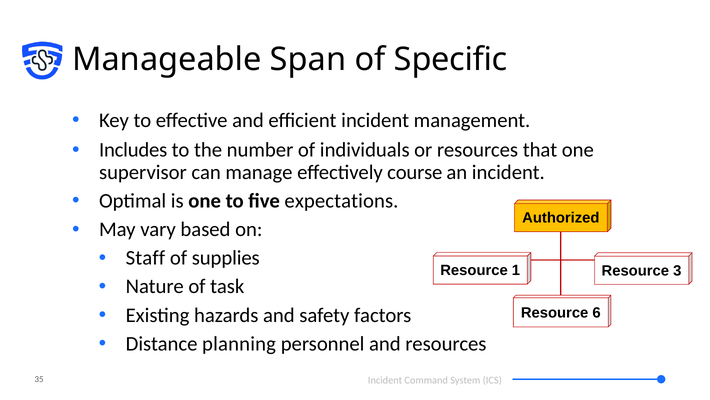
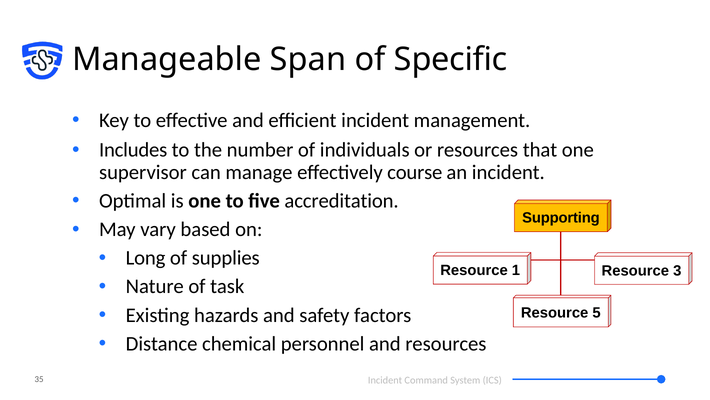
expectations: expectations -> accreditation
Authorized: Authorized -> Supporting
Staff: Staff -> Long
6: 6 -> 5
planning: planning -> chemical
